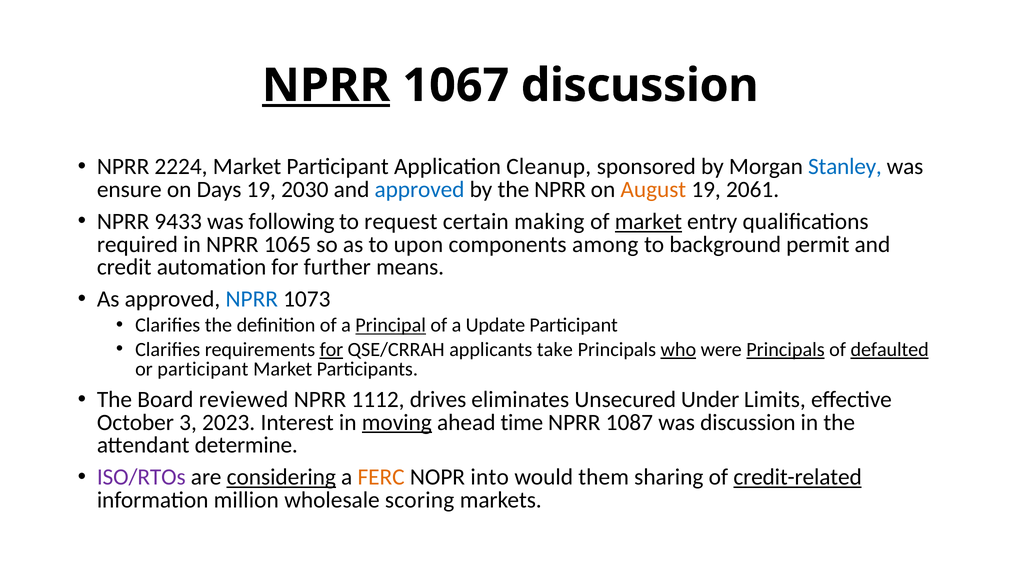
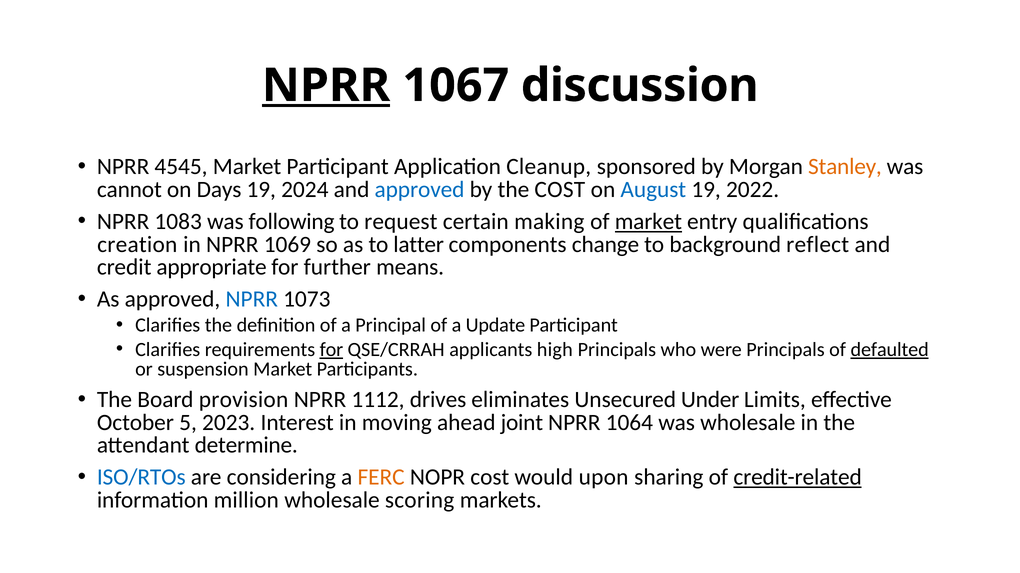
2224: 2224 -> 4545
Stanley colour: blue -> orange
ensure: ensure -> cannot
2030: 2030 -> 2024
the NPRR: NPRR -> COST
August colour: orange -> blue
2061: 2061 -> 2022
9433: 9433 -> 1083
required: required -> creation
1065: 1065 -> 1069
upon: upon -> latter
among: among -> change
permit: permit -> reflect
automation: automation -> appropriate
Principal underline: present -> none
take: take -> high
who underline: present -> none
Principals at (785, 350) underline: present -> none
or participant: participant -> suspension
reviewed: reviewed -> provision
3: 3 -> 5
moving underline: present -> none
time: time -> joint
1087: 1087 -> 1064
was discussion: discussion -> wholesale
ISO/RTOs colour: purple -> blue
considering underline: present -> none
NOPR into: into -> cost
them: them -> upon
